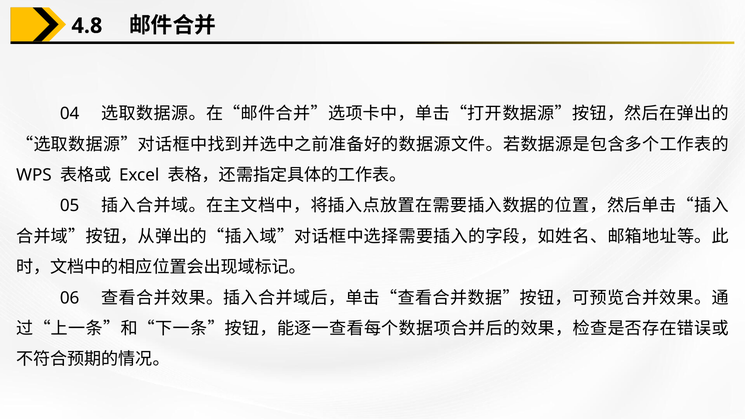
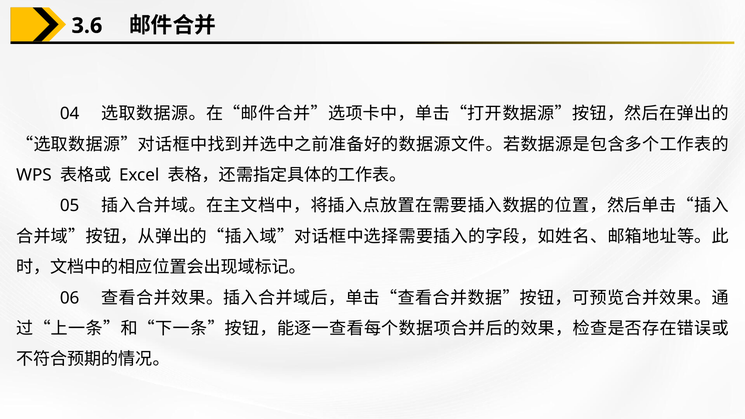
4.8: 4.8 -> 3.6
